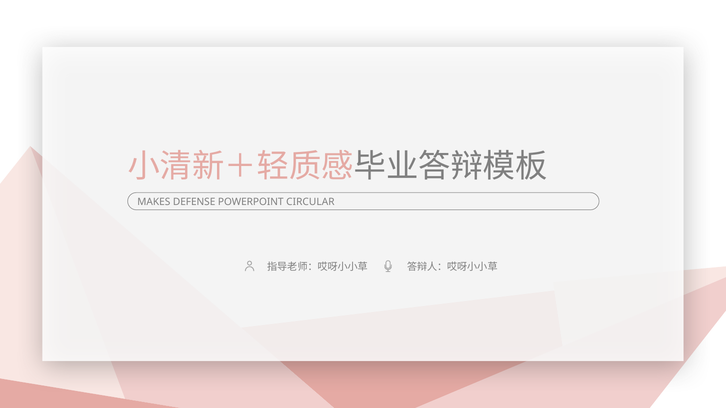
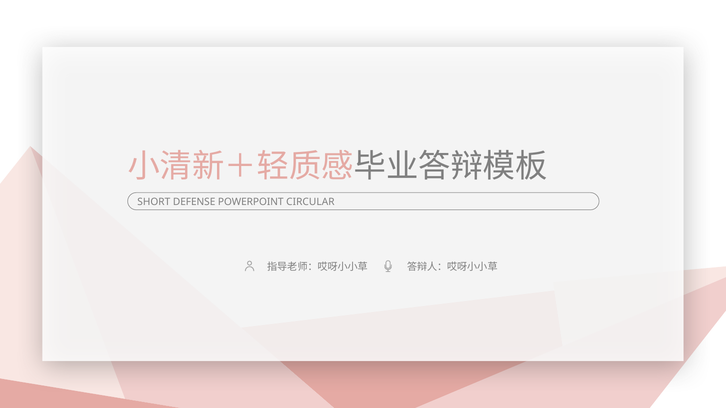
MAKES: MAKES -> SHORT
